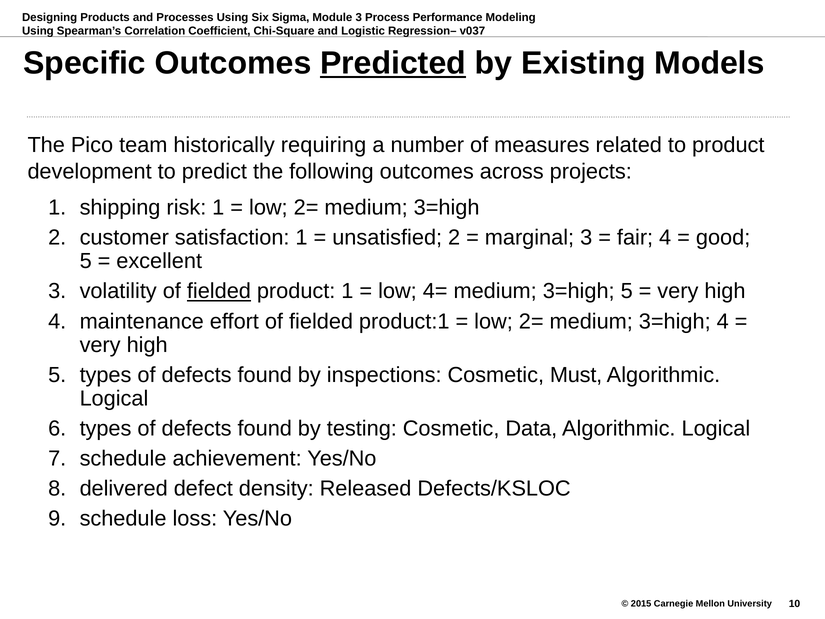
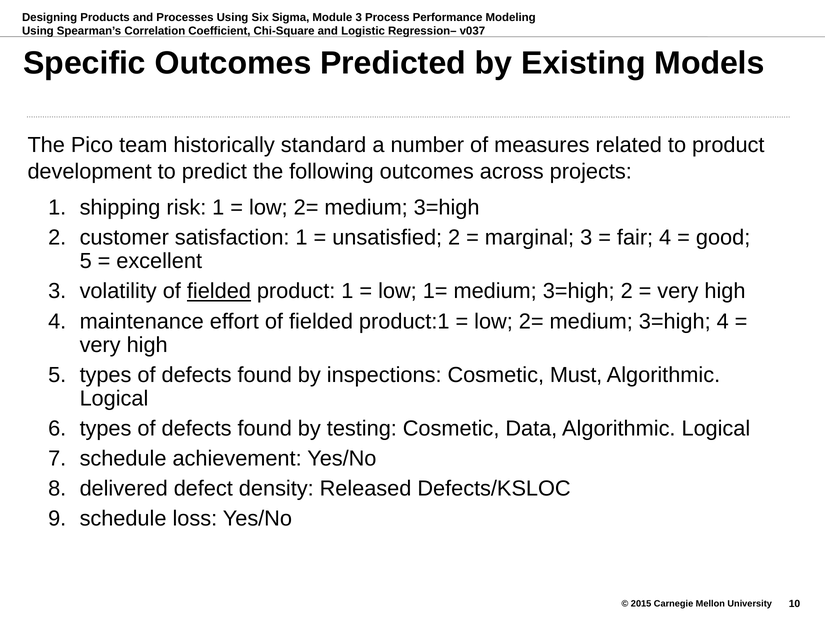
Predicted underline: present -> none
requiring: requiring -> standard
4=: 4= -> 1=
5 at (627, 291): 5 -> 2
